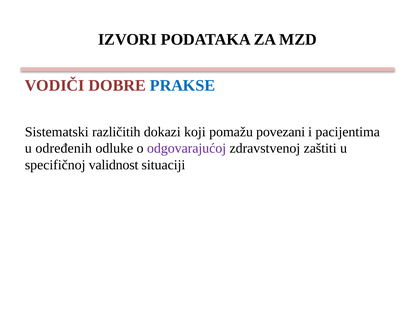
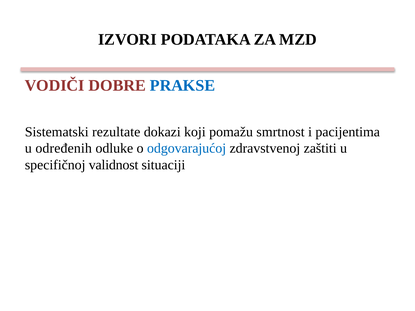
različitih: različitih -> rezultate
povezani: povezani -> smrtnost
odgovarajućoj colour: purple -> blue
